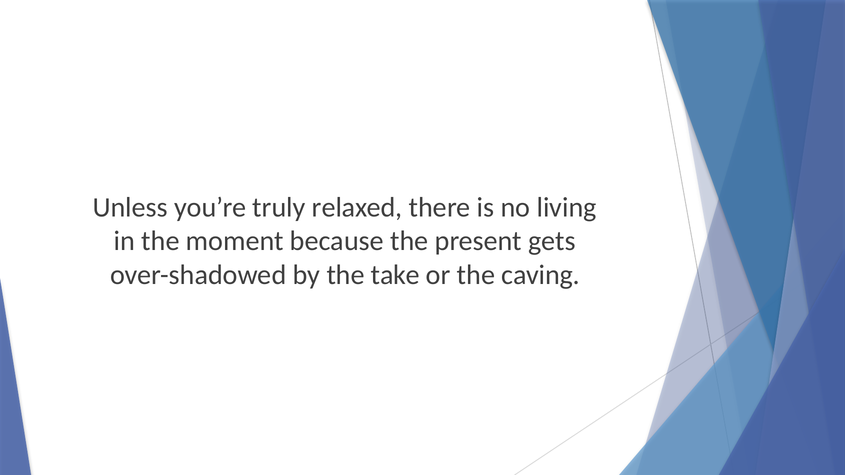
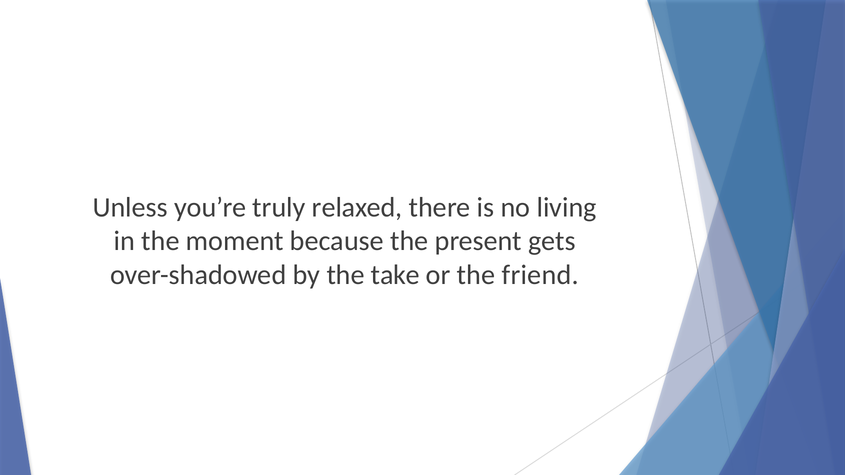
caving: caving -> friend
